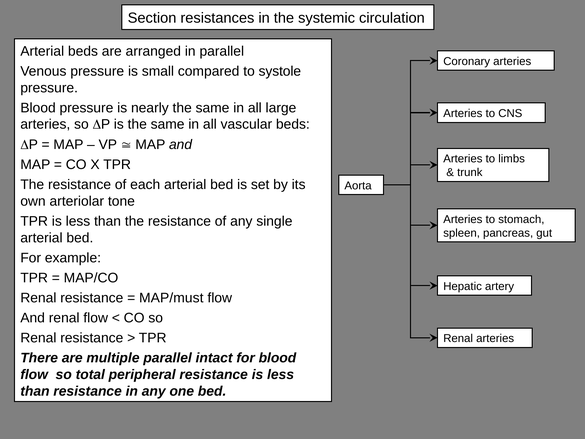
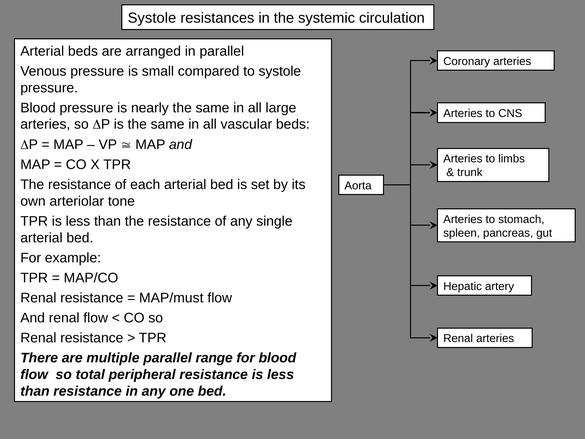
Section at (152, 18): Section -> Systole
intact: intact -> range
